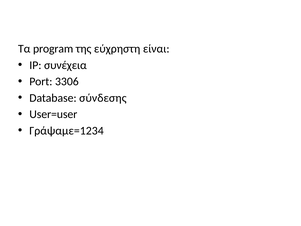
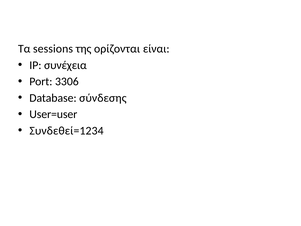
program: program -> sessions
εύχρηστη: εύχρηστη -> ορίζονται
Γράψαμε=1234: Γράψαμε=1234 -> Συνδεθεί=1234
